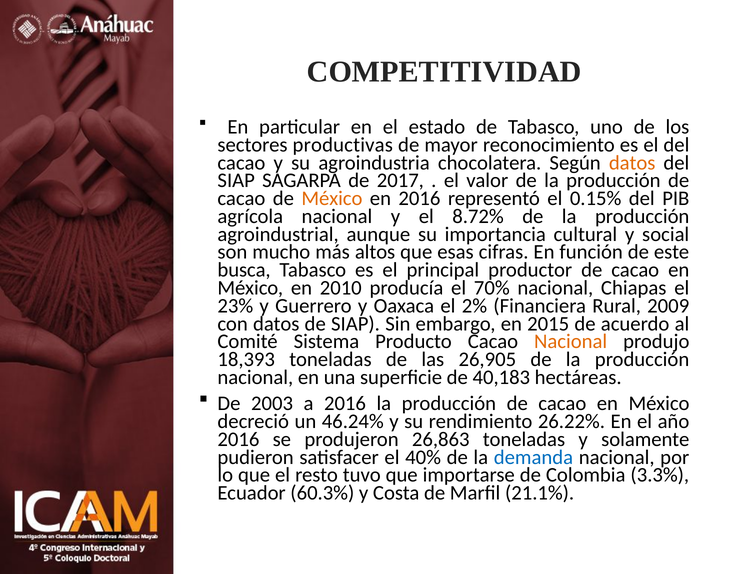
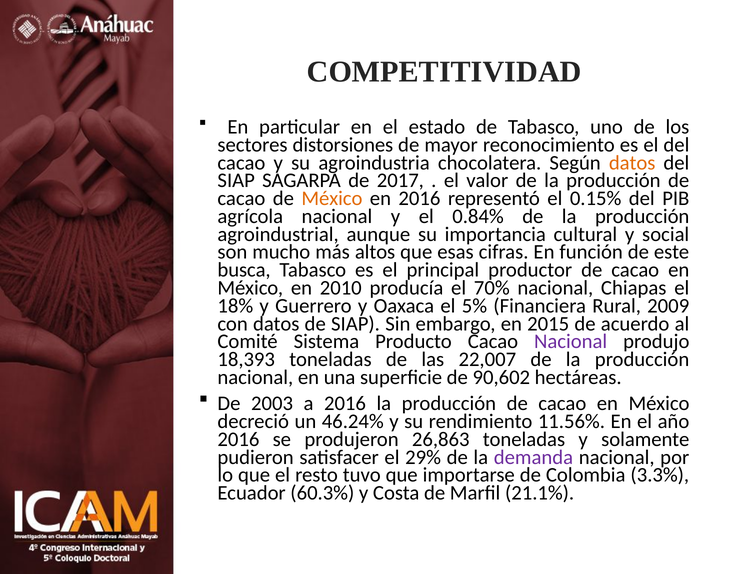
productivas: productivas -> distorsiones
8.72%: 8.72% -> 0.84%
23%: 23% -> 18%
2%: 2% -> 5%
Nacional at (571, 342) colour: orange -> purple
26,905: 26,905 -> 22,007
40,183: 40,183 -> 90,602
26.22%: 26.22% -> 11.56%
40%: 40% -> 29%
demanda colour: blue -> purple
